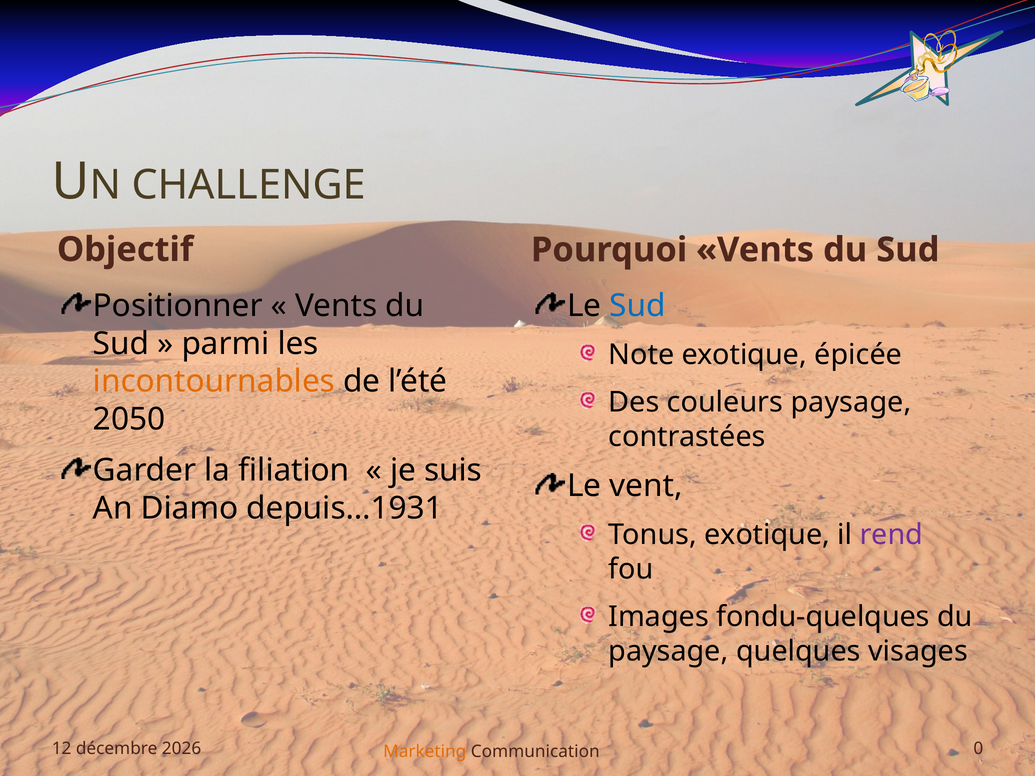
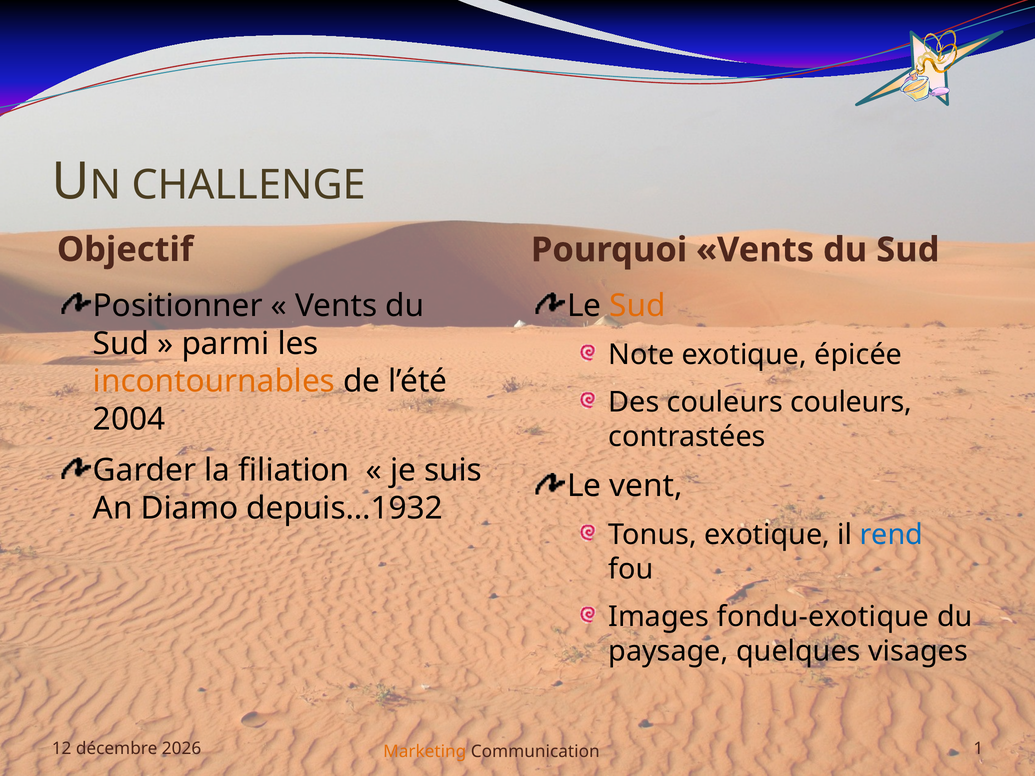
Sud at (638, 306) colour: blue -> orange
couleurs paysage: paysage -> couleurs
2050: 2050 -> 2004
depuis…1931: depuis…1931 -> depuis…1932
rend colour: purple -> blue
fondu-quelques: fondu-quelques -> fondu-exotique
0: 0 -> 1
